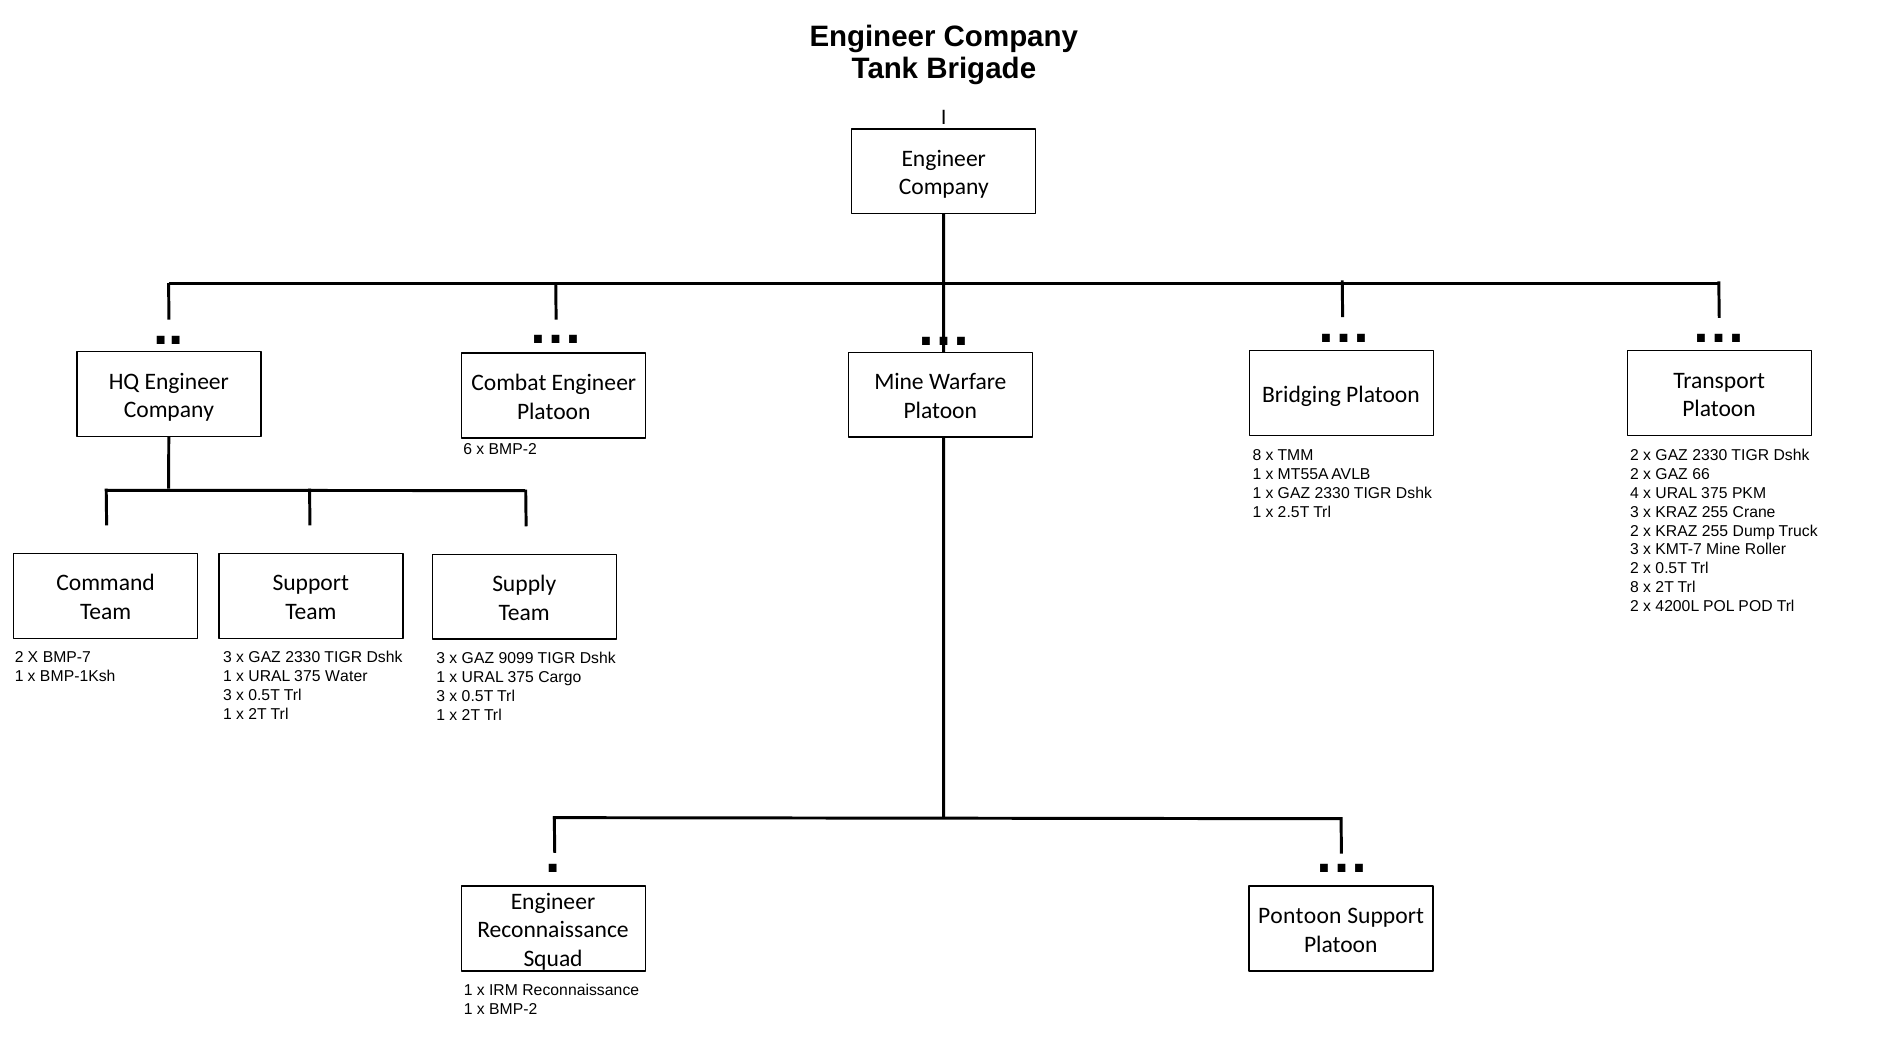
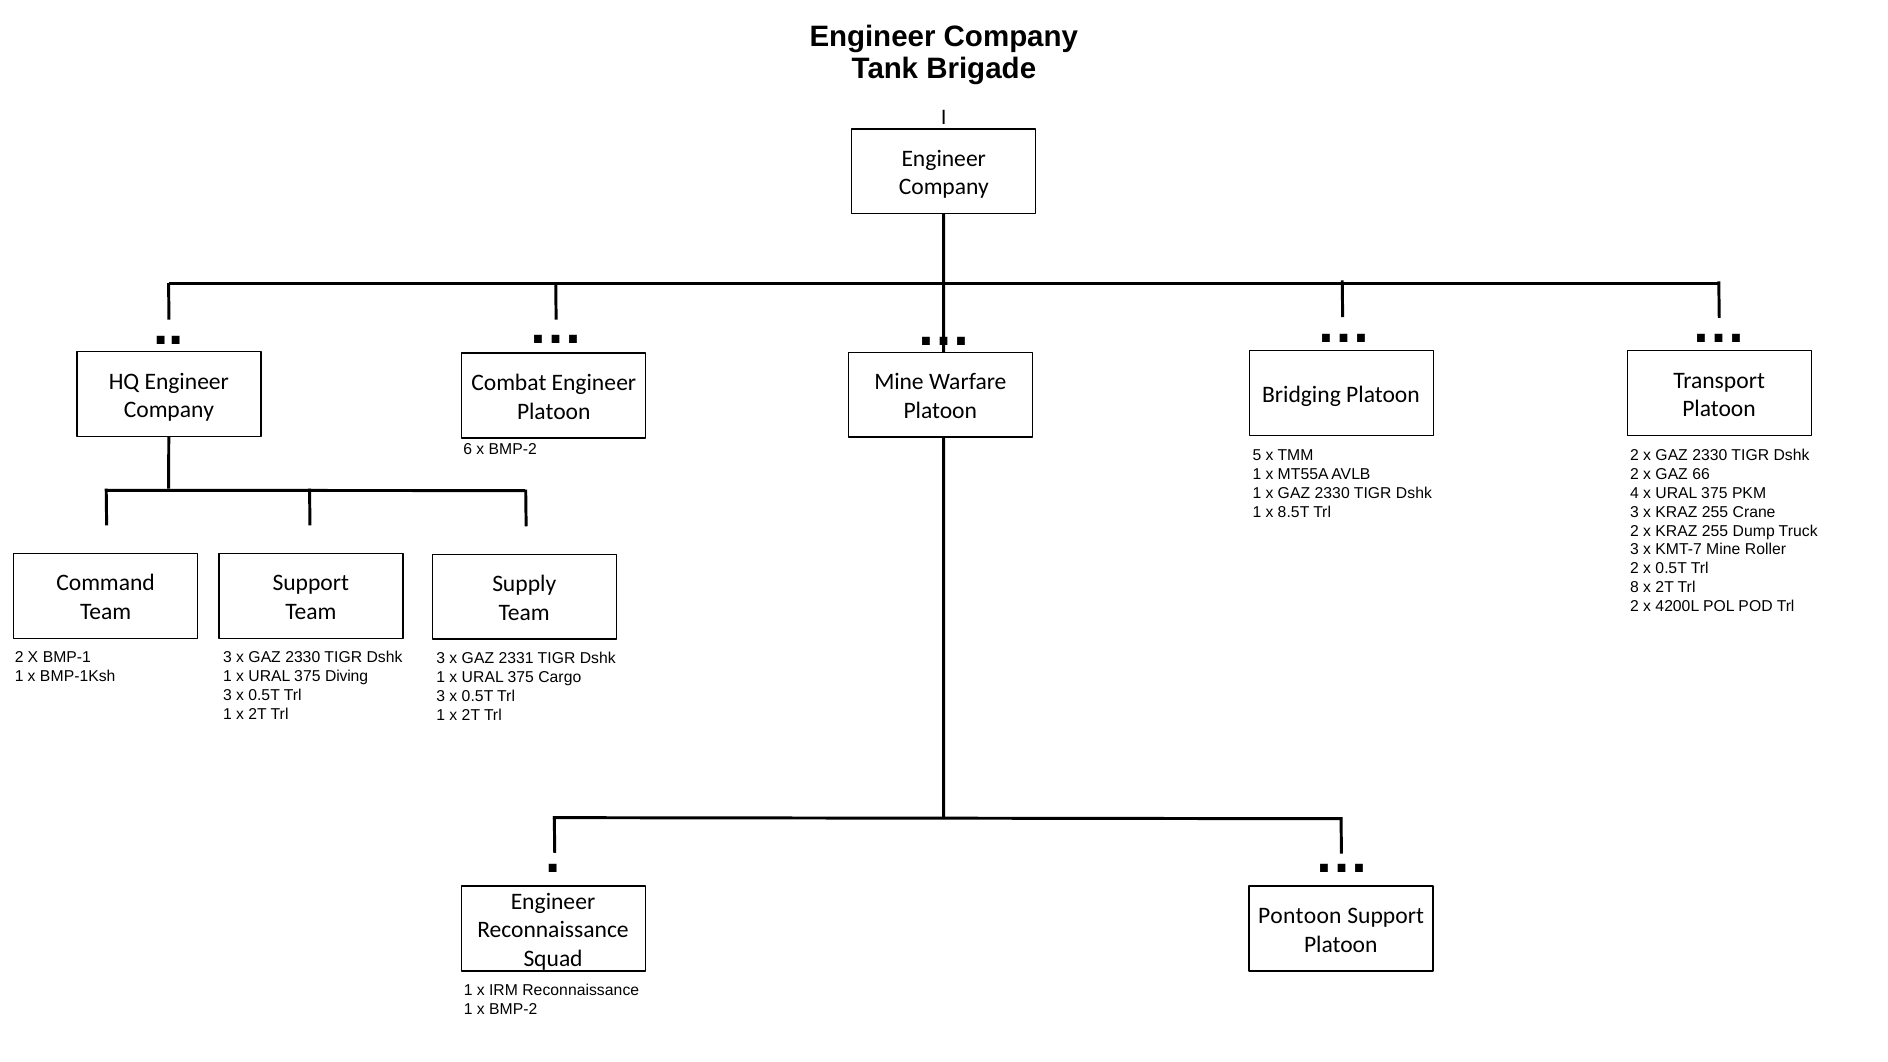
BMP-2 8: 8 -> 5
2.5T: 2.5T -> 8.5T
BMP-7: BMP-7 -> BMP-1
9099: 9099 -> 2331
Water: Water -> Diving
